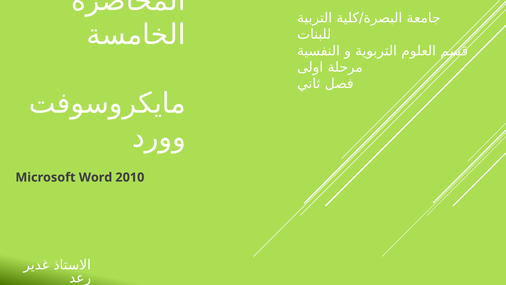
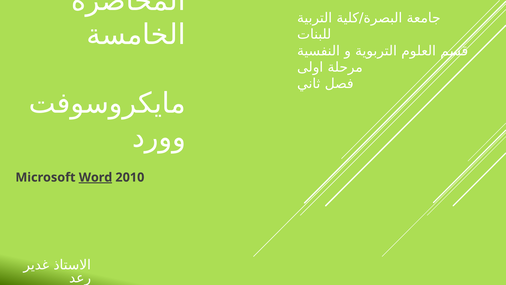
Word underline: none -> present
